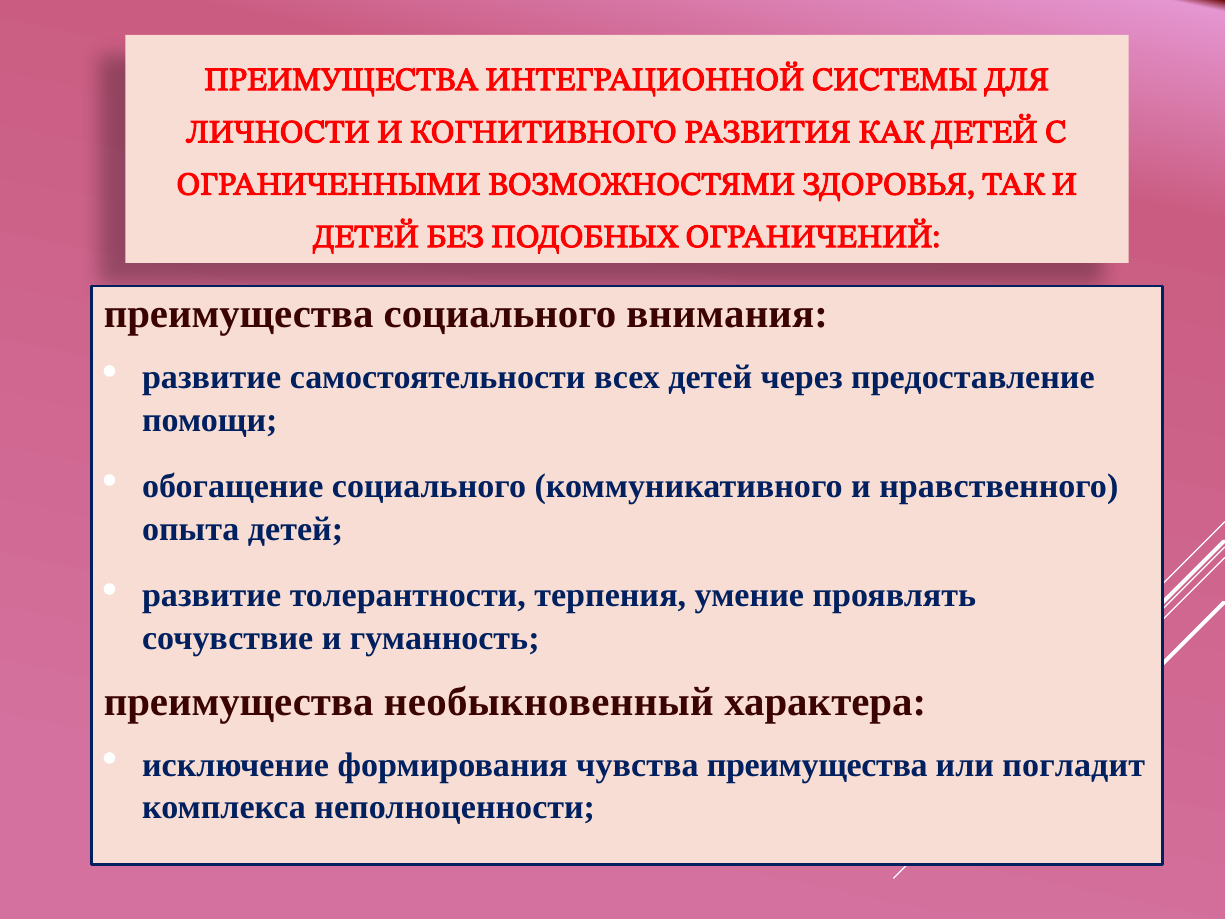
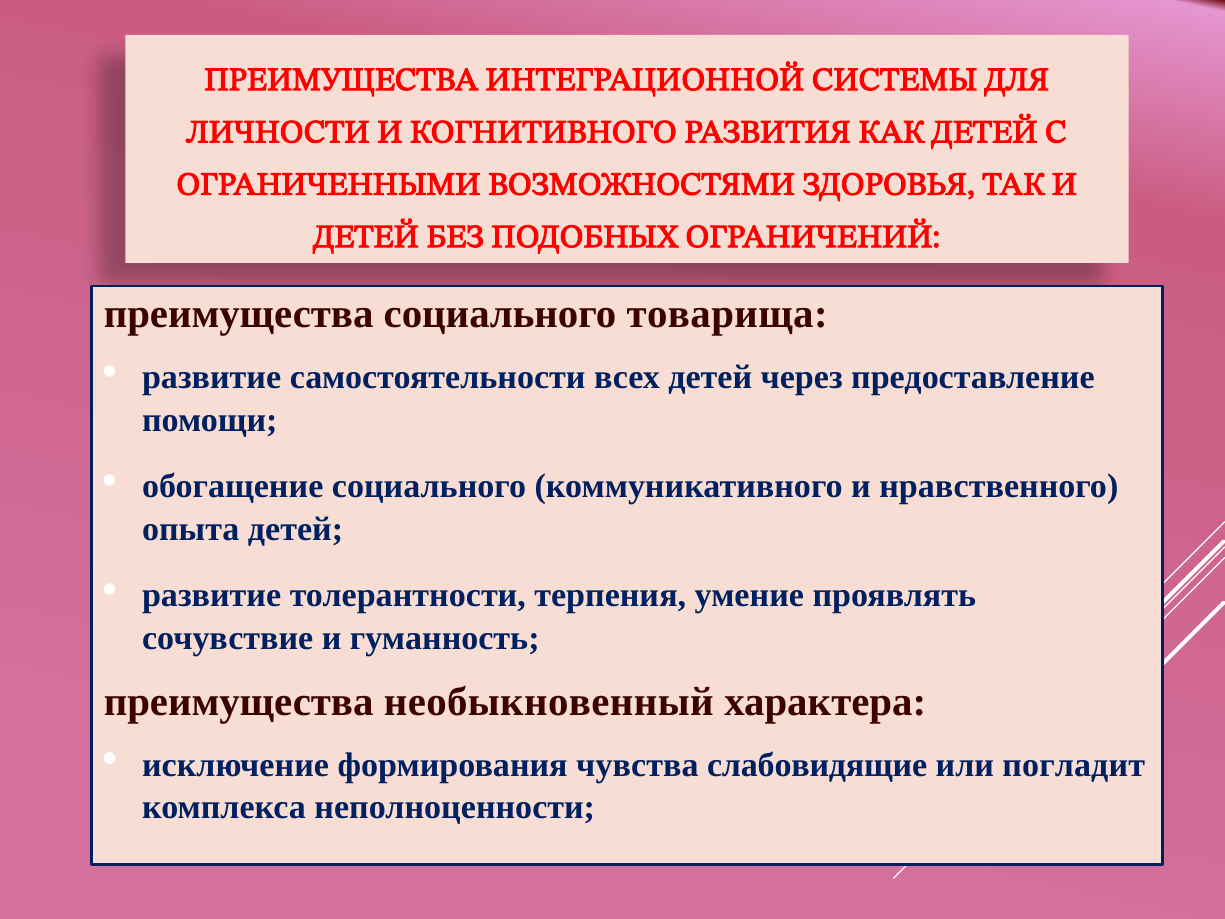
внимания: внимания -> товарища
чувства преимущества: преимущества -> слабовидящие
